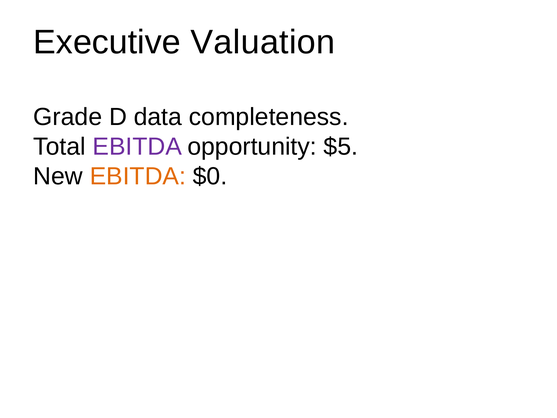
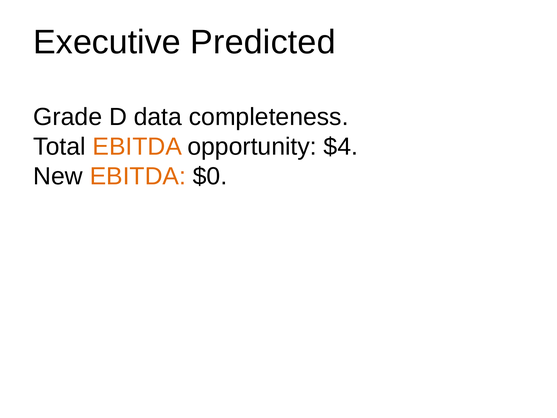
Valuation: Valuation -> Predicted
EBITDA at (137, 147) colour: purple -> orange
$5: $5 -> $4
